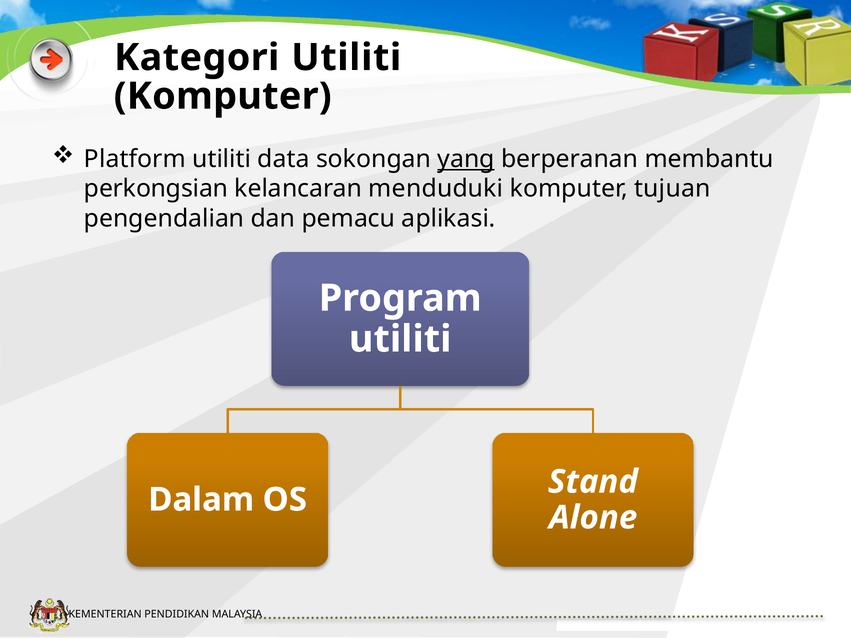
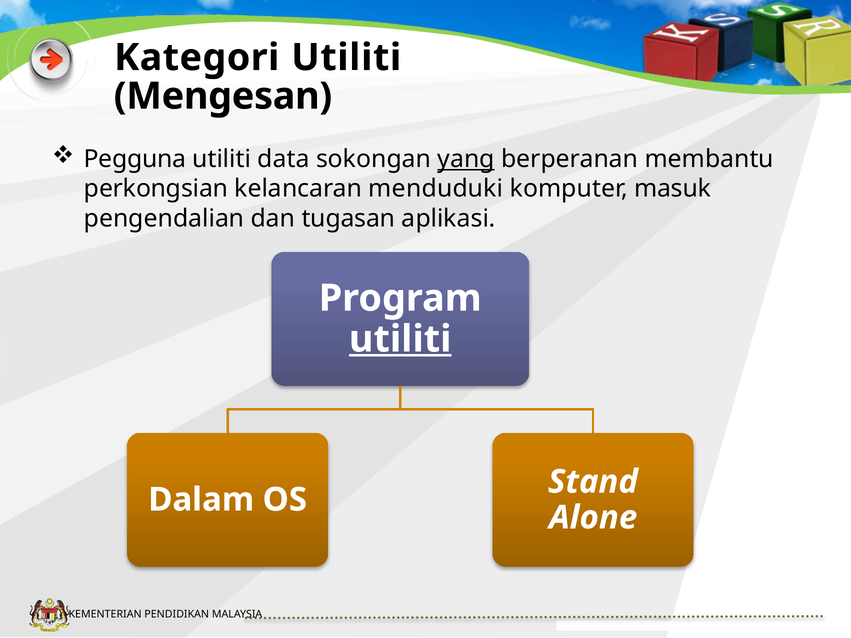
Komputer at (223, 96): Komputer -> Mengesan
Platform: Platform -> Pegguna
tujuan: tujuan -> masuk
pemacu: pemacu -> tugasan
utiliti at (400, 339) underline: none -> present
